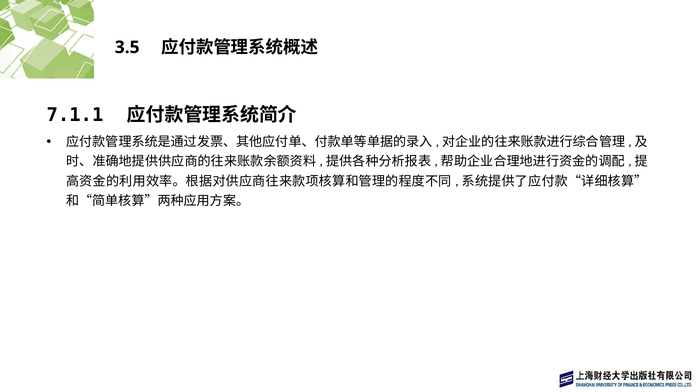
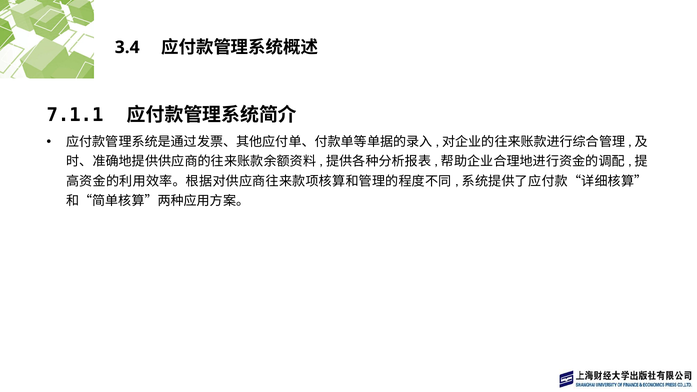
3.5: 3.5 -> 3.4
